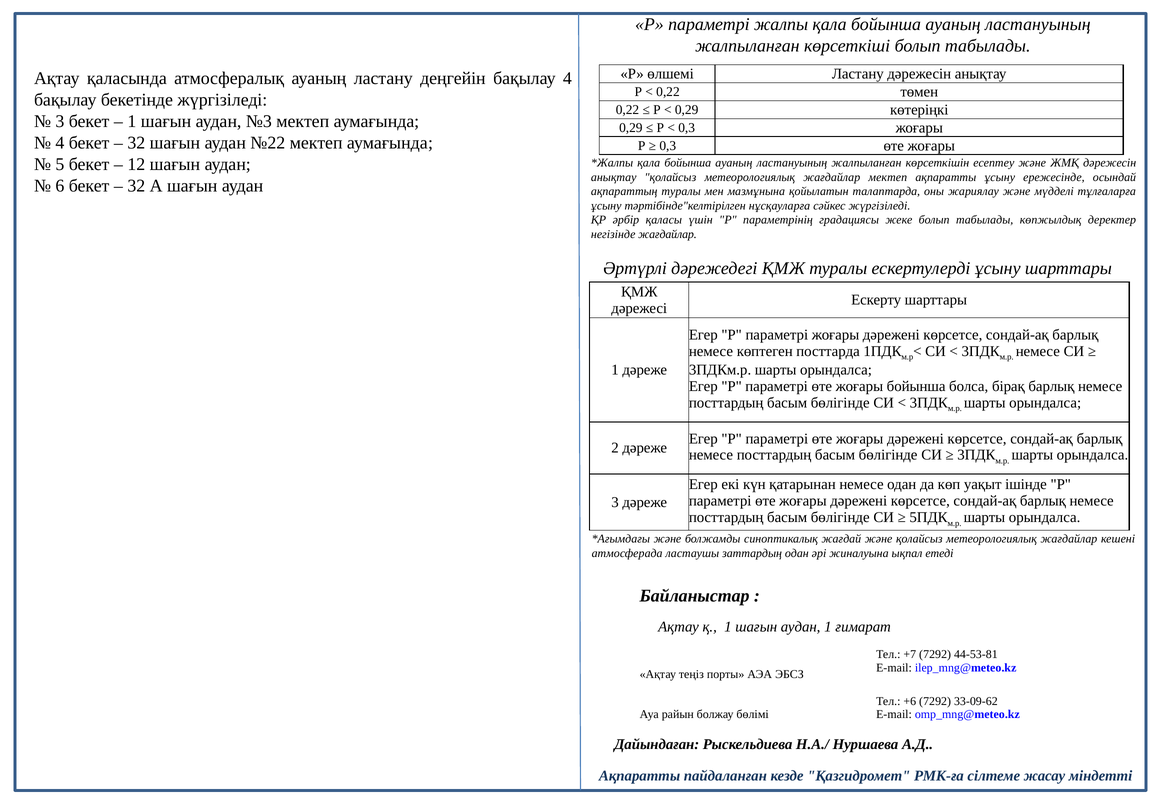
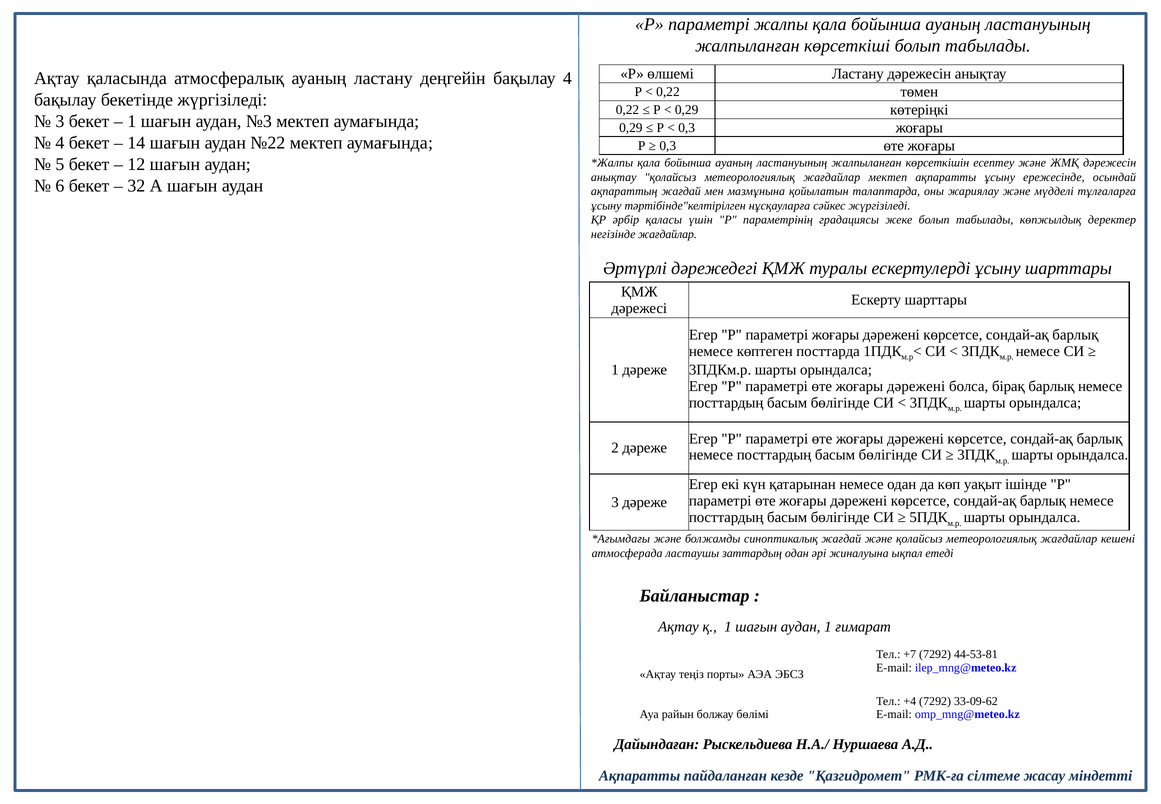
32 at (136, 143): 32 -> 14
ақпараттың туралы: туралы -> жағдай
бойынша at (916, 386): бойынша -> дәрежені
+6: +6 -> +4
